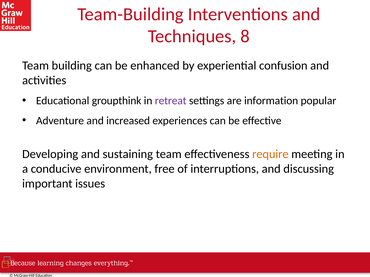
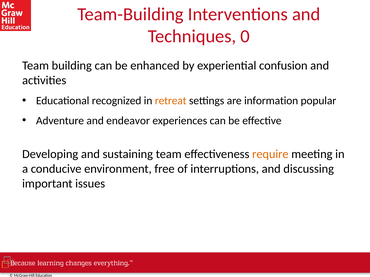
8: 8 -> 0
groupthink: groupthink -> recognized
retreat colour: purple -> orange
increased: increased -> endeavor
